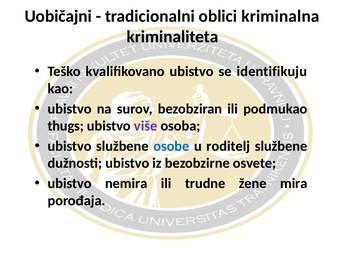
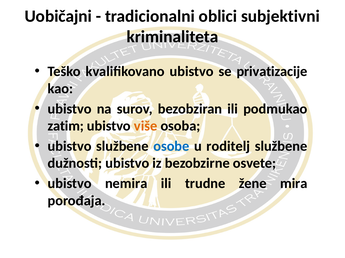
kriminalna: kriminalna -> subjektivni
identifikuju: identifikuju -> privatizacije
thugs: thugs -> zatim
više colour: purple -> orange
